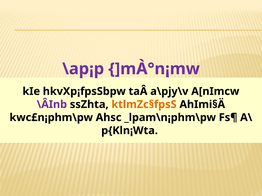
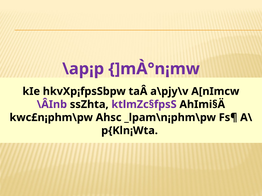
ktlmZc§fpsS colour: orange -> purple
